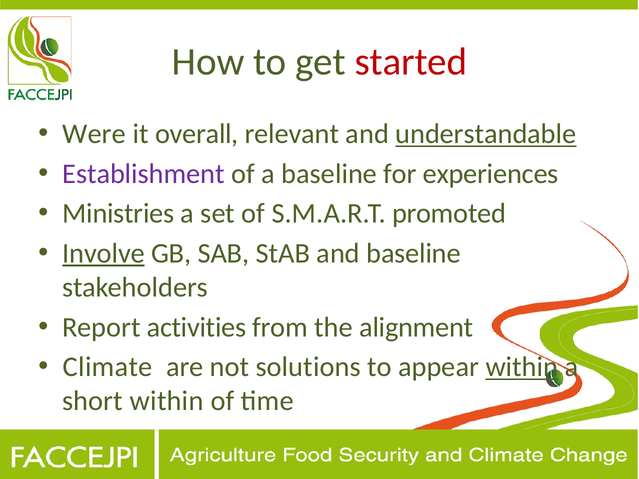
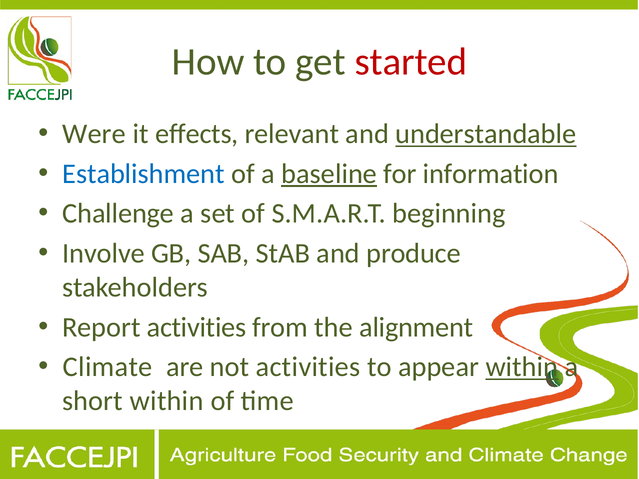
overall: overall -> effects
Establishment colour: purple -> blue
baseline at (329, 174) underline: none -> present
experiences: experiences -> information
Ministries: Ministries -> Challenge
promoted: promoted -> beginning
Involve underline: present -> none
and baseline: baseline -> produce
not solutions: solutions -> activities
